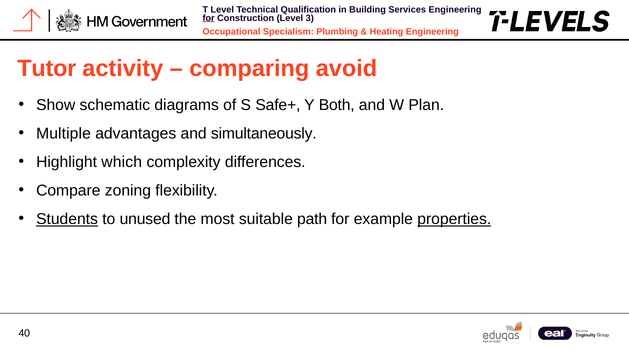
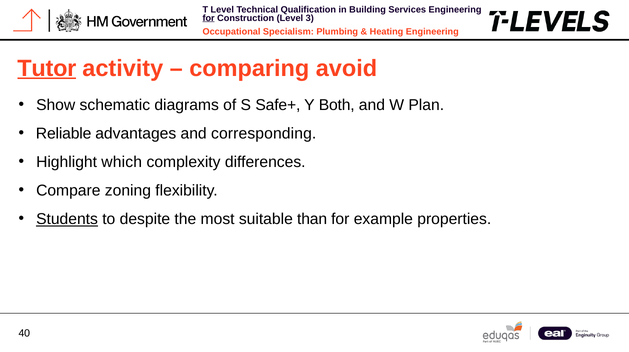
Tutor underline: none -> present
Multiple: Multiple -> Reliable
simultaneously: simultaneously -> corresponding
unused: unused -> despite
path: path -> than
properties underline: present -> none
